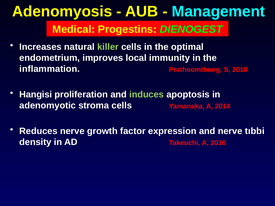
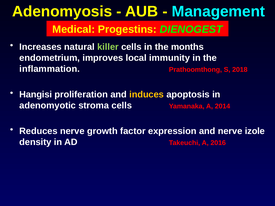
optimal: optimal -> months
induces colour: light green -> yellow
tıbbi: tıbbi -> izole
